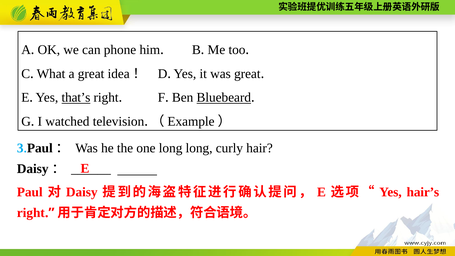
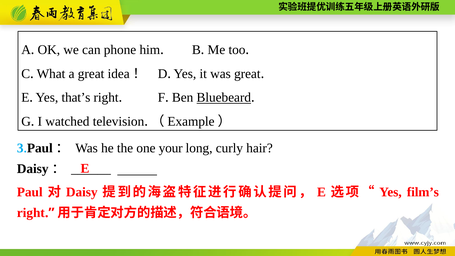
that’s underline: present -> none
one long: long -> your
hair’s: hair’s -> film’s
